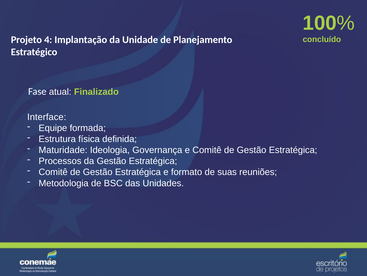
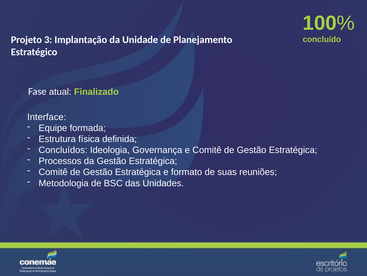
4: 4 -> 3
Maturidade: Maturidade -> Concluídos
